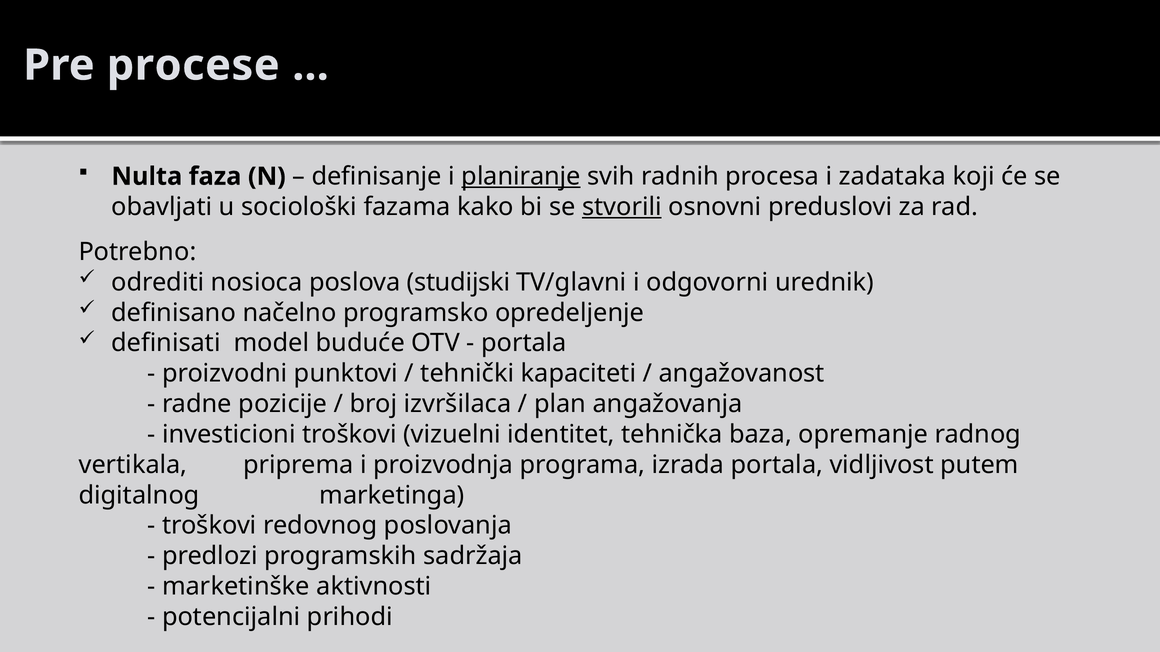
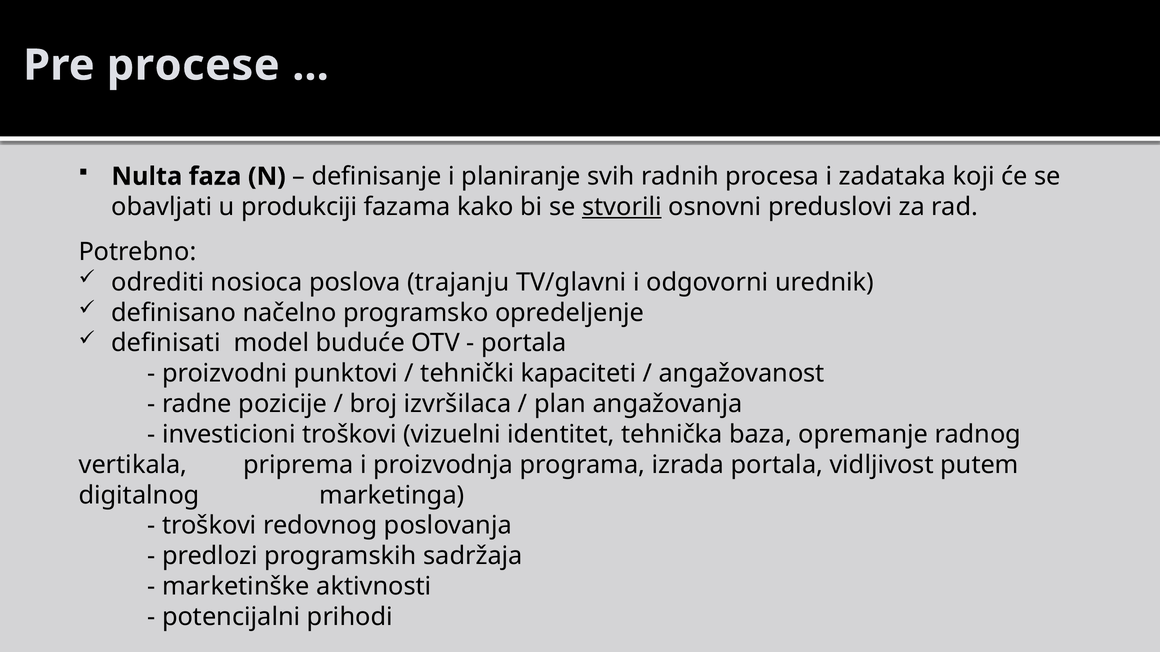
planiranje underline: present -> none
sociološki: sociološki -> produkciji
studijski: studijski -> trajanju
